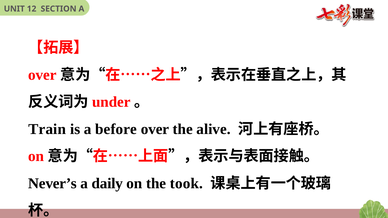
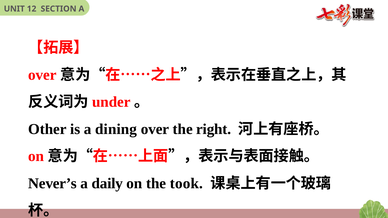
Train: Train -> Other
before: before -> dining
alive: alive -> right
